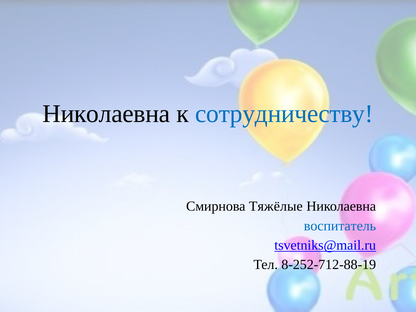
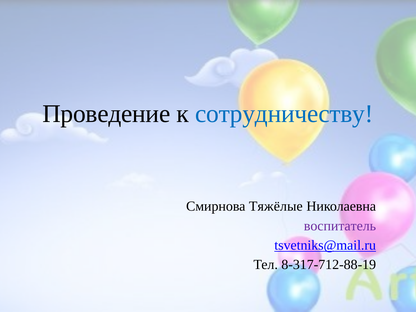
Николаевна at (106, 114): Николаевна -> Проведение
воспитатель colour: blue -> purple
8-252-712-88-19: 8-252-712-88-19 -> 8-317-712-88-19
